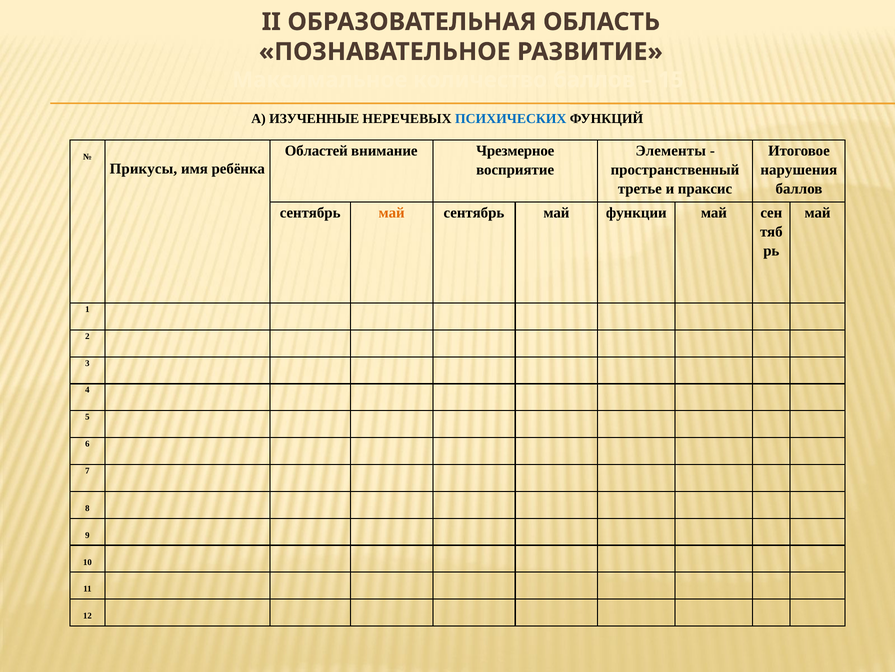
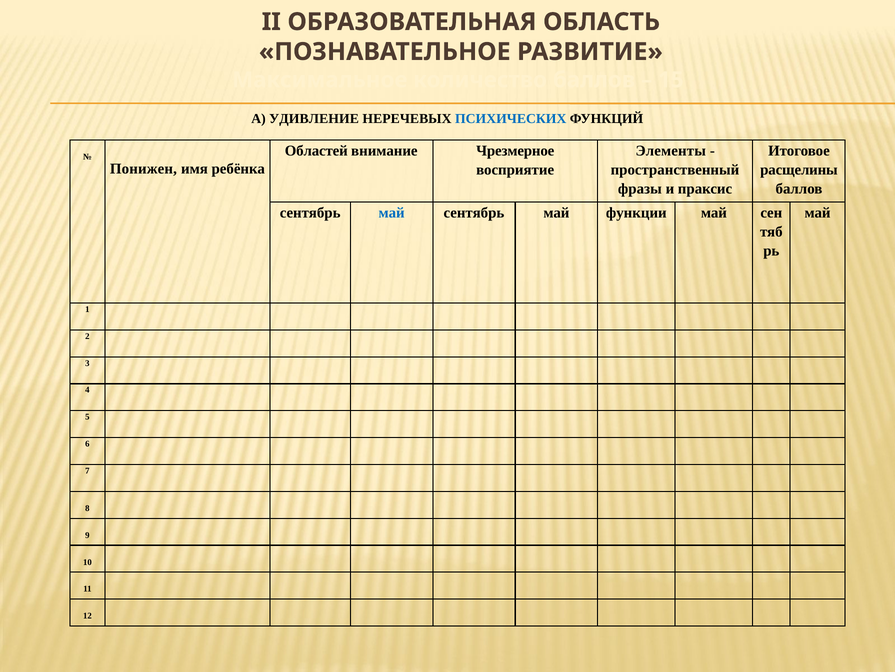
ИЗУЧЕННЫЕ: ИЗУЧЕННЫЕ -> УДИВЛЕНИЕ
Прикусы: Прикусы -> Понижен
нарушения: нарушения -> расщелины
третье: третье -> фразы
май at (392, 212) colour: orange -> blue
